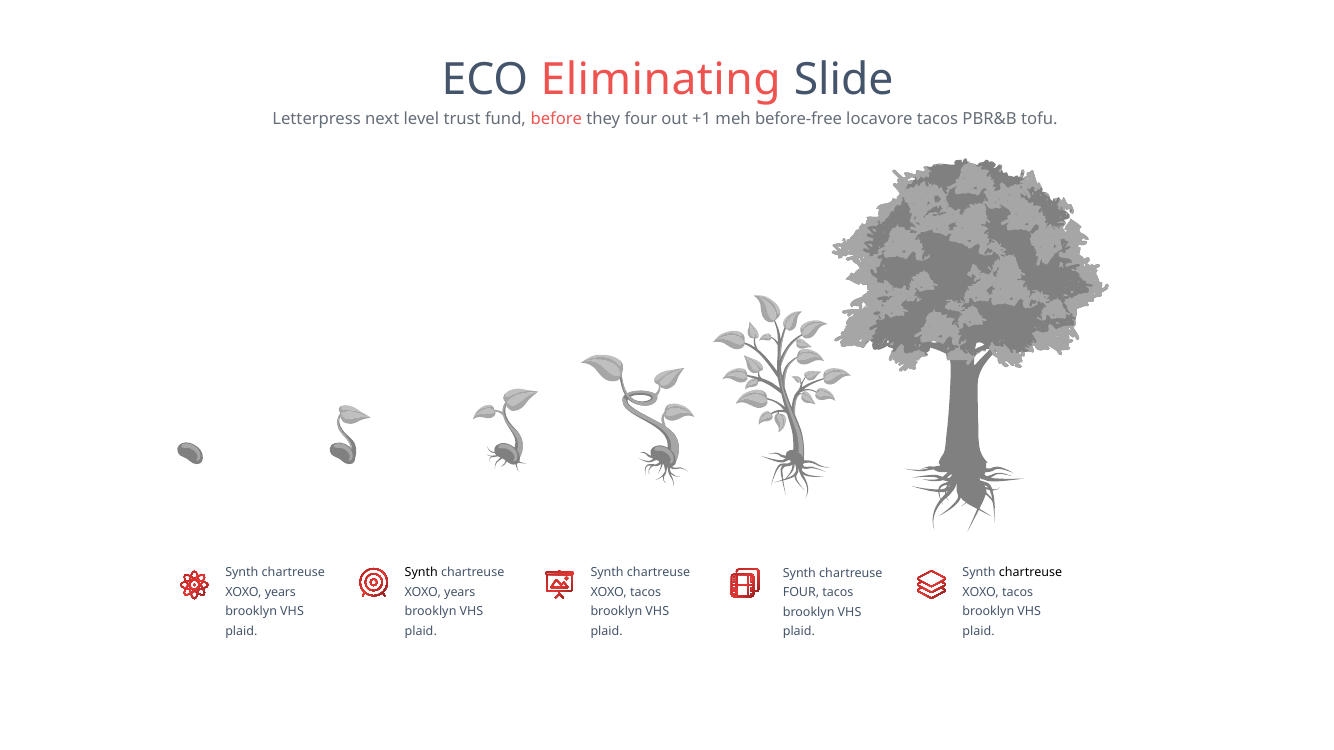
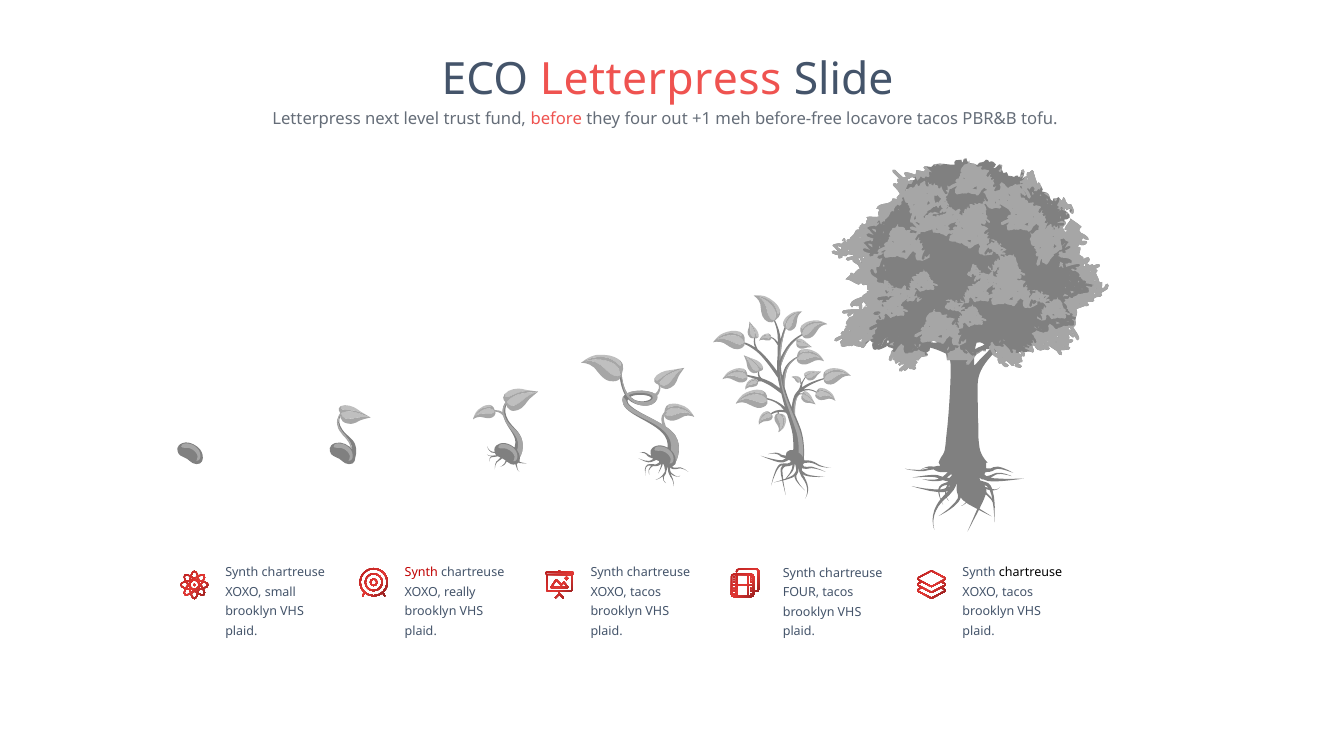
ECO Eliminating: Eliminating -> Letterpress
Synth at (421, 573) colour: black -> red
years at (280, 592): years -> small
years at (460, 593): years -> really
